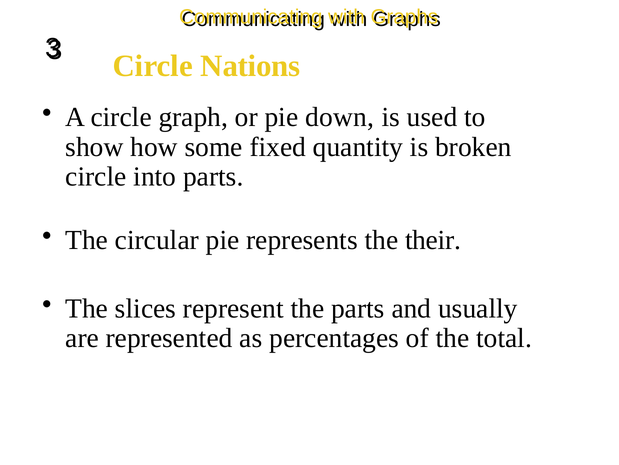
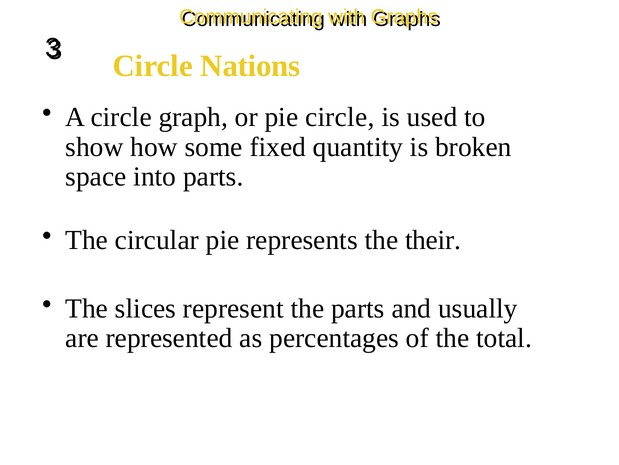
pie down: down -> circle
circle at (96, 176): circle -> space
